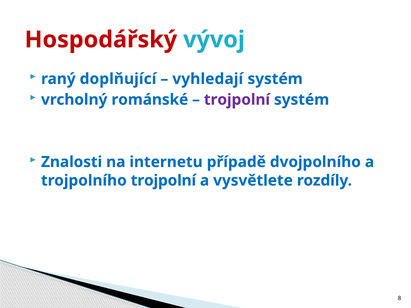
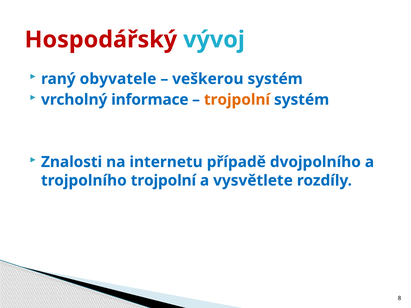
doplňující: doplňující -> obyvatele
vyhledají: vyhledají -> veškerou
románské: románské -> informace
trojpolní at (237, 100) colour: purple -> orange
